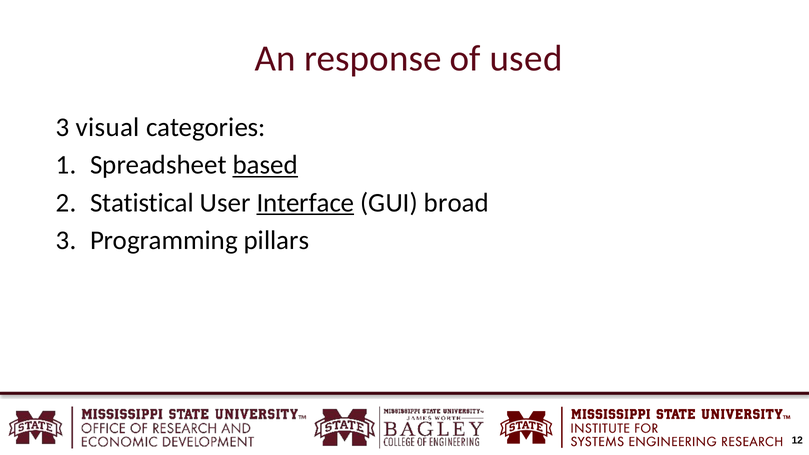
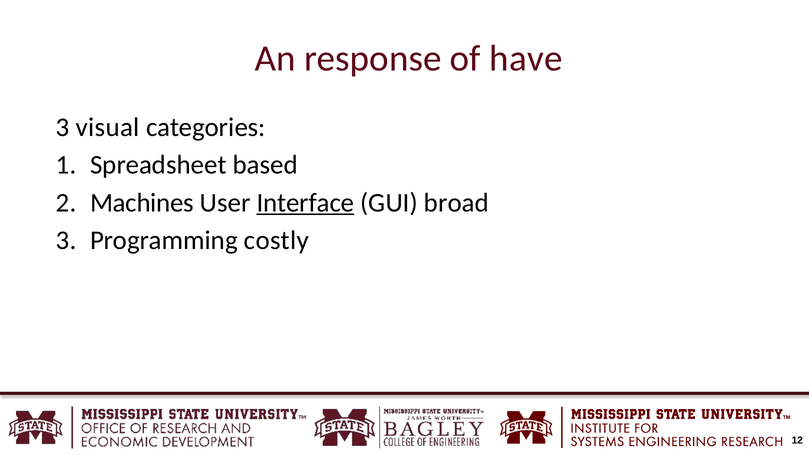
used: used -> have
based underline: present -> none
Statistical: Statistical -> Machines
pillars: pillars -> costly
